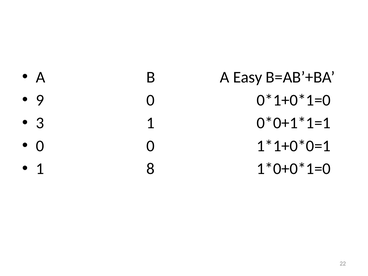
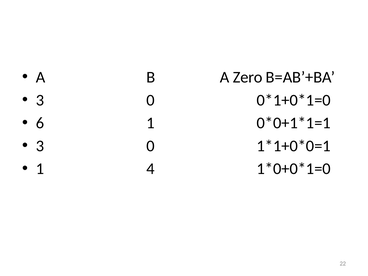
Easy: Easy -> Zero
9 at (40, 100): 9 -> 3
3: 3 -> 6
0 at (40, 146): 0 -> 3
8: 8 -> 4
